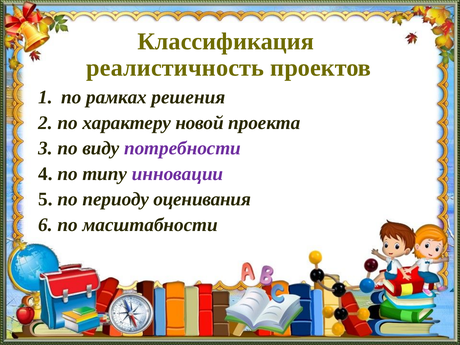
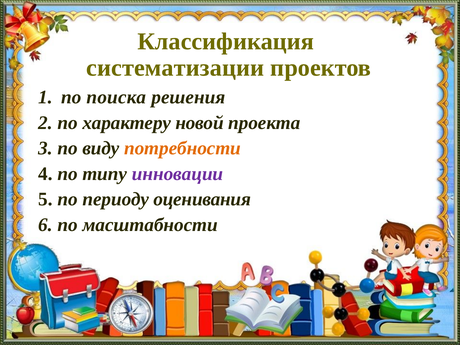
реалистичность: реалистичность -> систематизации
рамках: рамках -> поиска
потребности colour: purple -> orange
